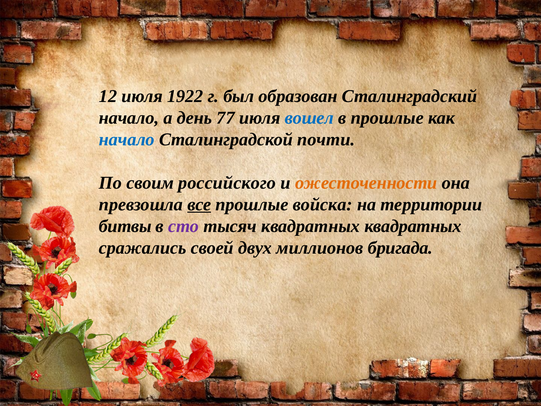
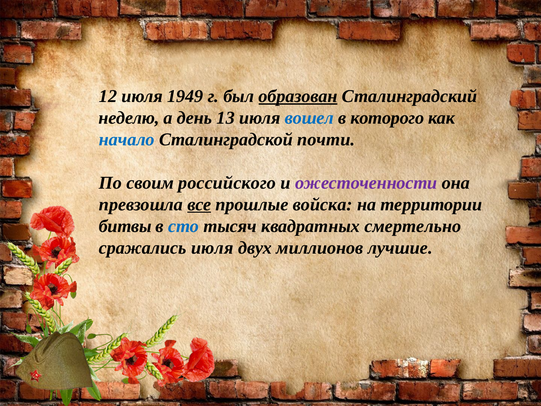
1922: 1922 -> 1949
образован underline: none -> present
начало at (129, 118): начало -> неделю
77: 77 -> 13
в прошлые: прошлые -> которого
ожесточенности colour: orange -> purple
сто colour: purple -> blue
квадратных квадратных: квадратных -> смертельно
сражались своей: своей -> июля
бригада: бригада -> лучшие
